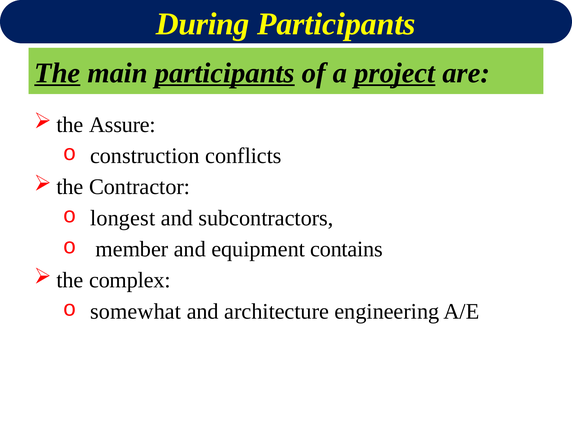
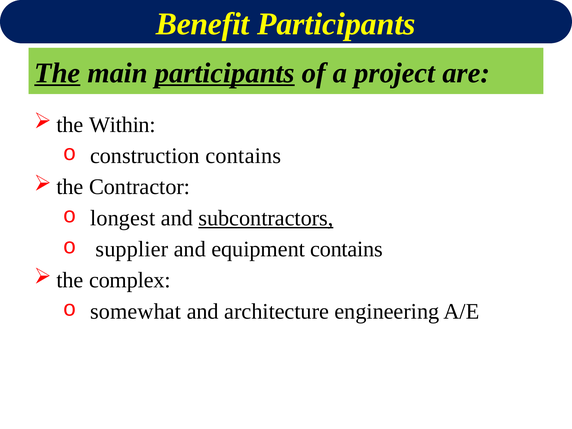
During: During -> Benefit
project underline: present -> none
Assure: Assure -> Within
construction conflicts: conflicts -> contains
subcontractors underline: none -> present
member: member -> supplier
